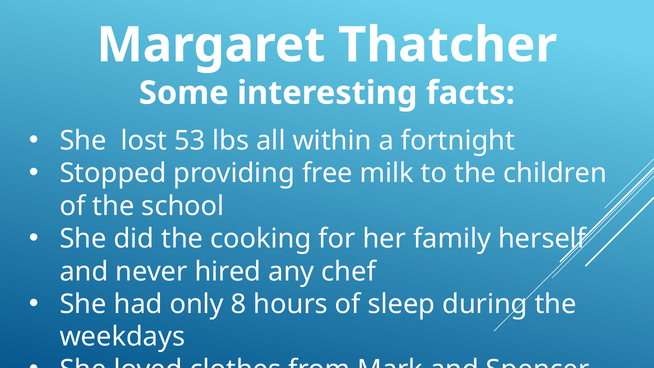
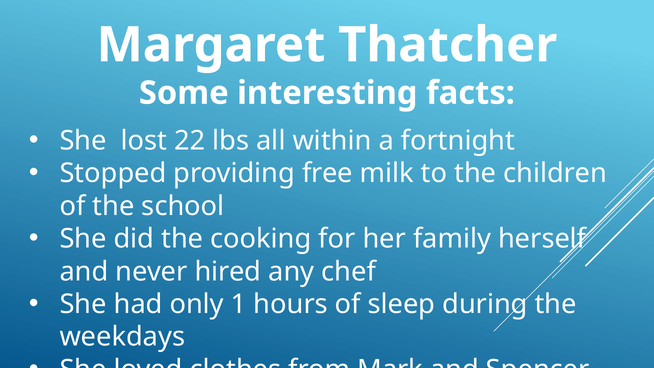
53: 53 -> 22
8: 8 -> 1
